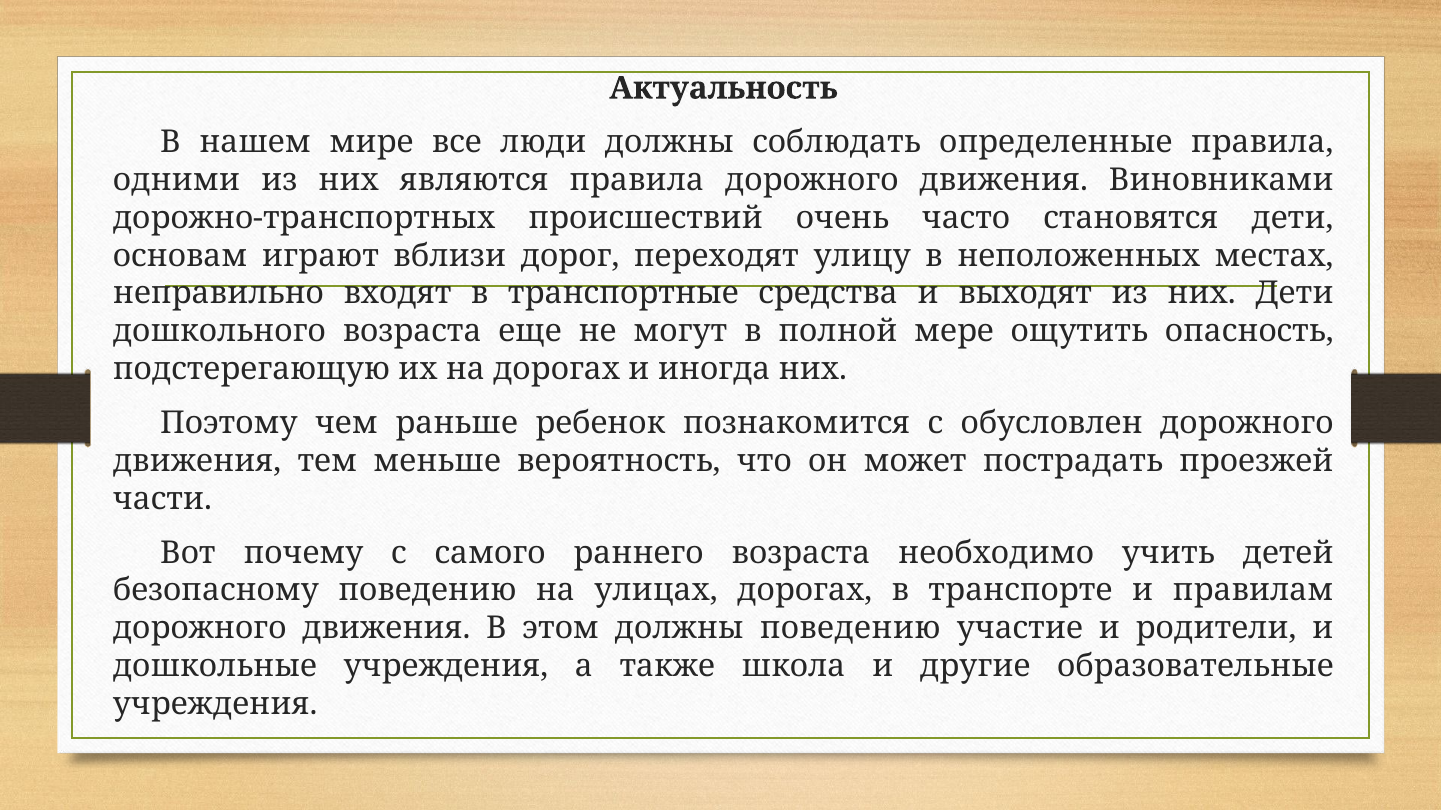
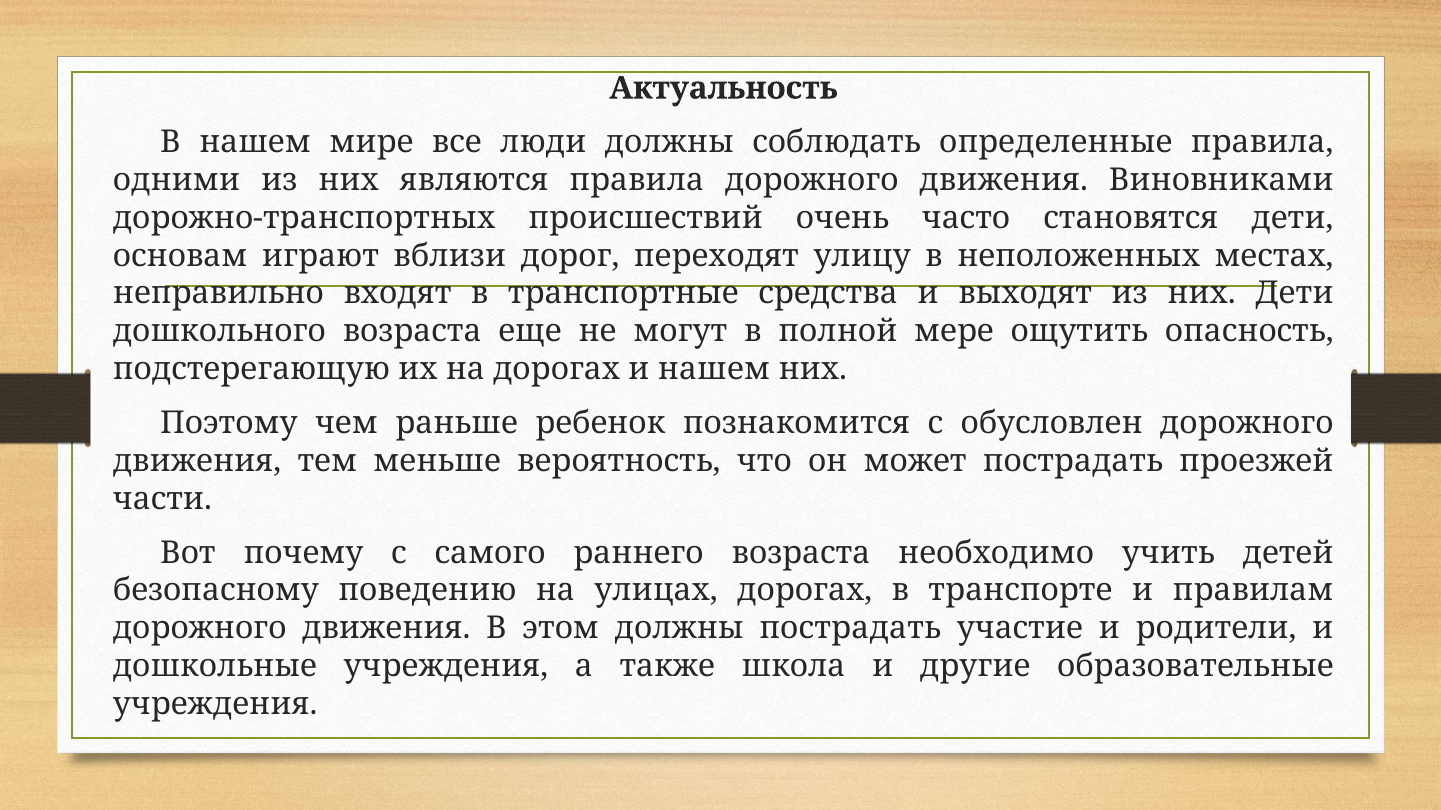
и иногда: иногда -> нашем
должны поведению: поведению -> пострадать
